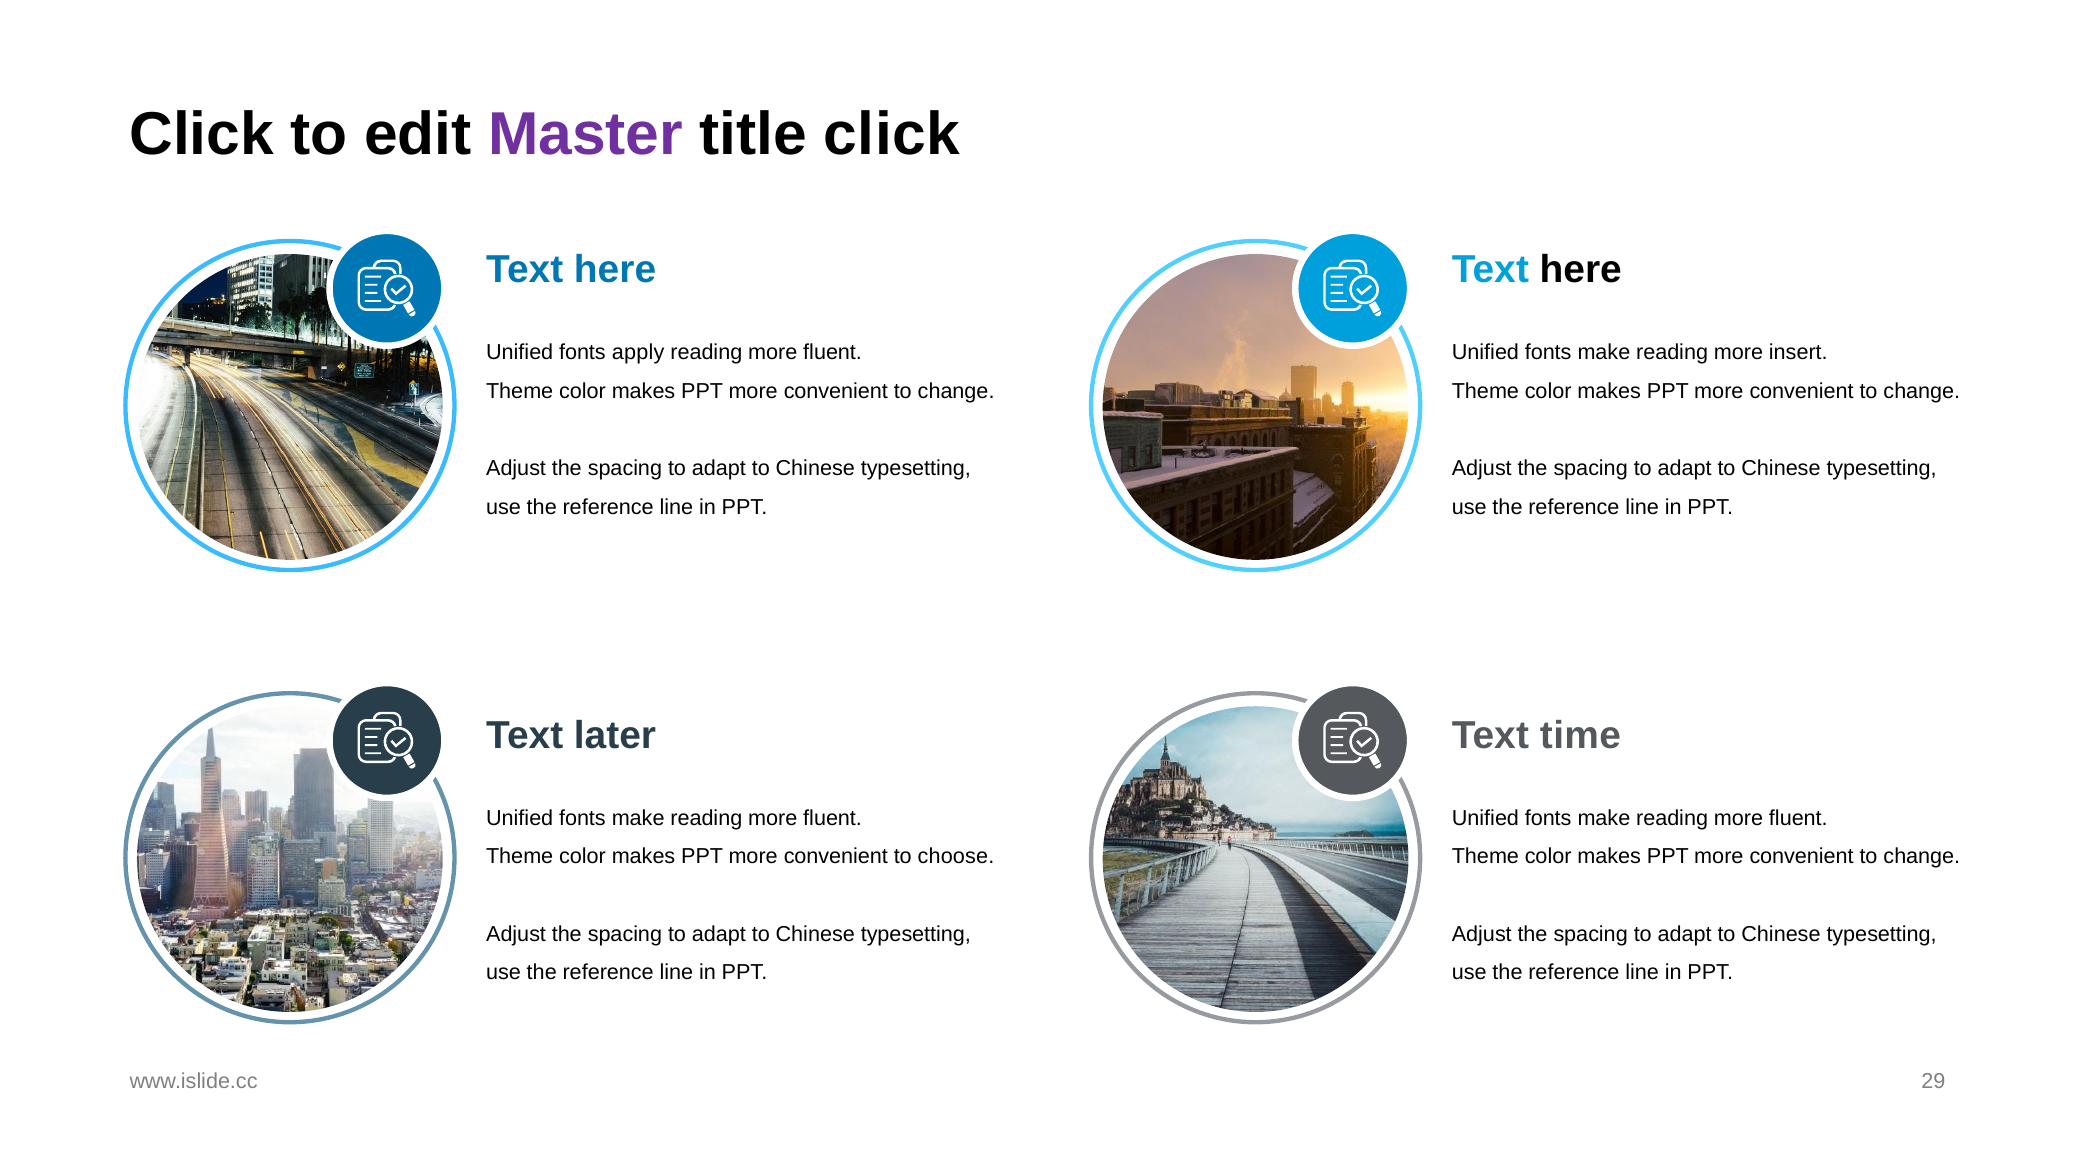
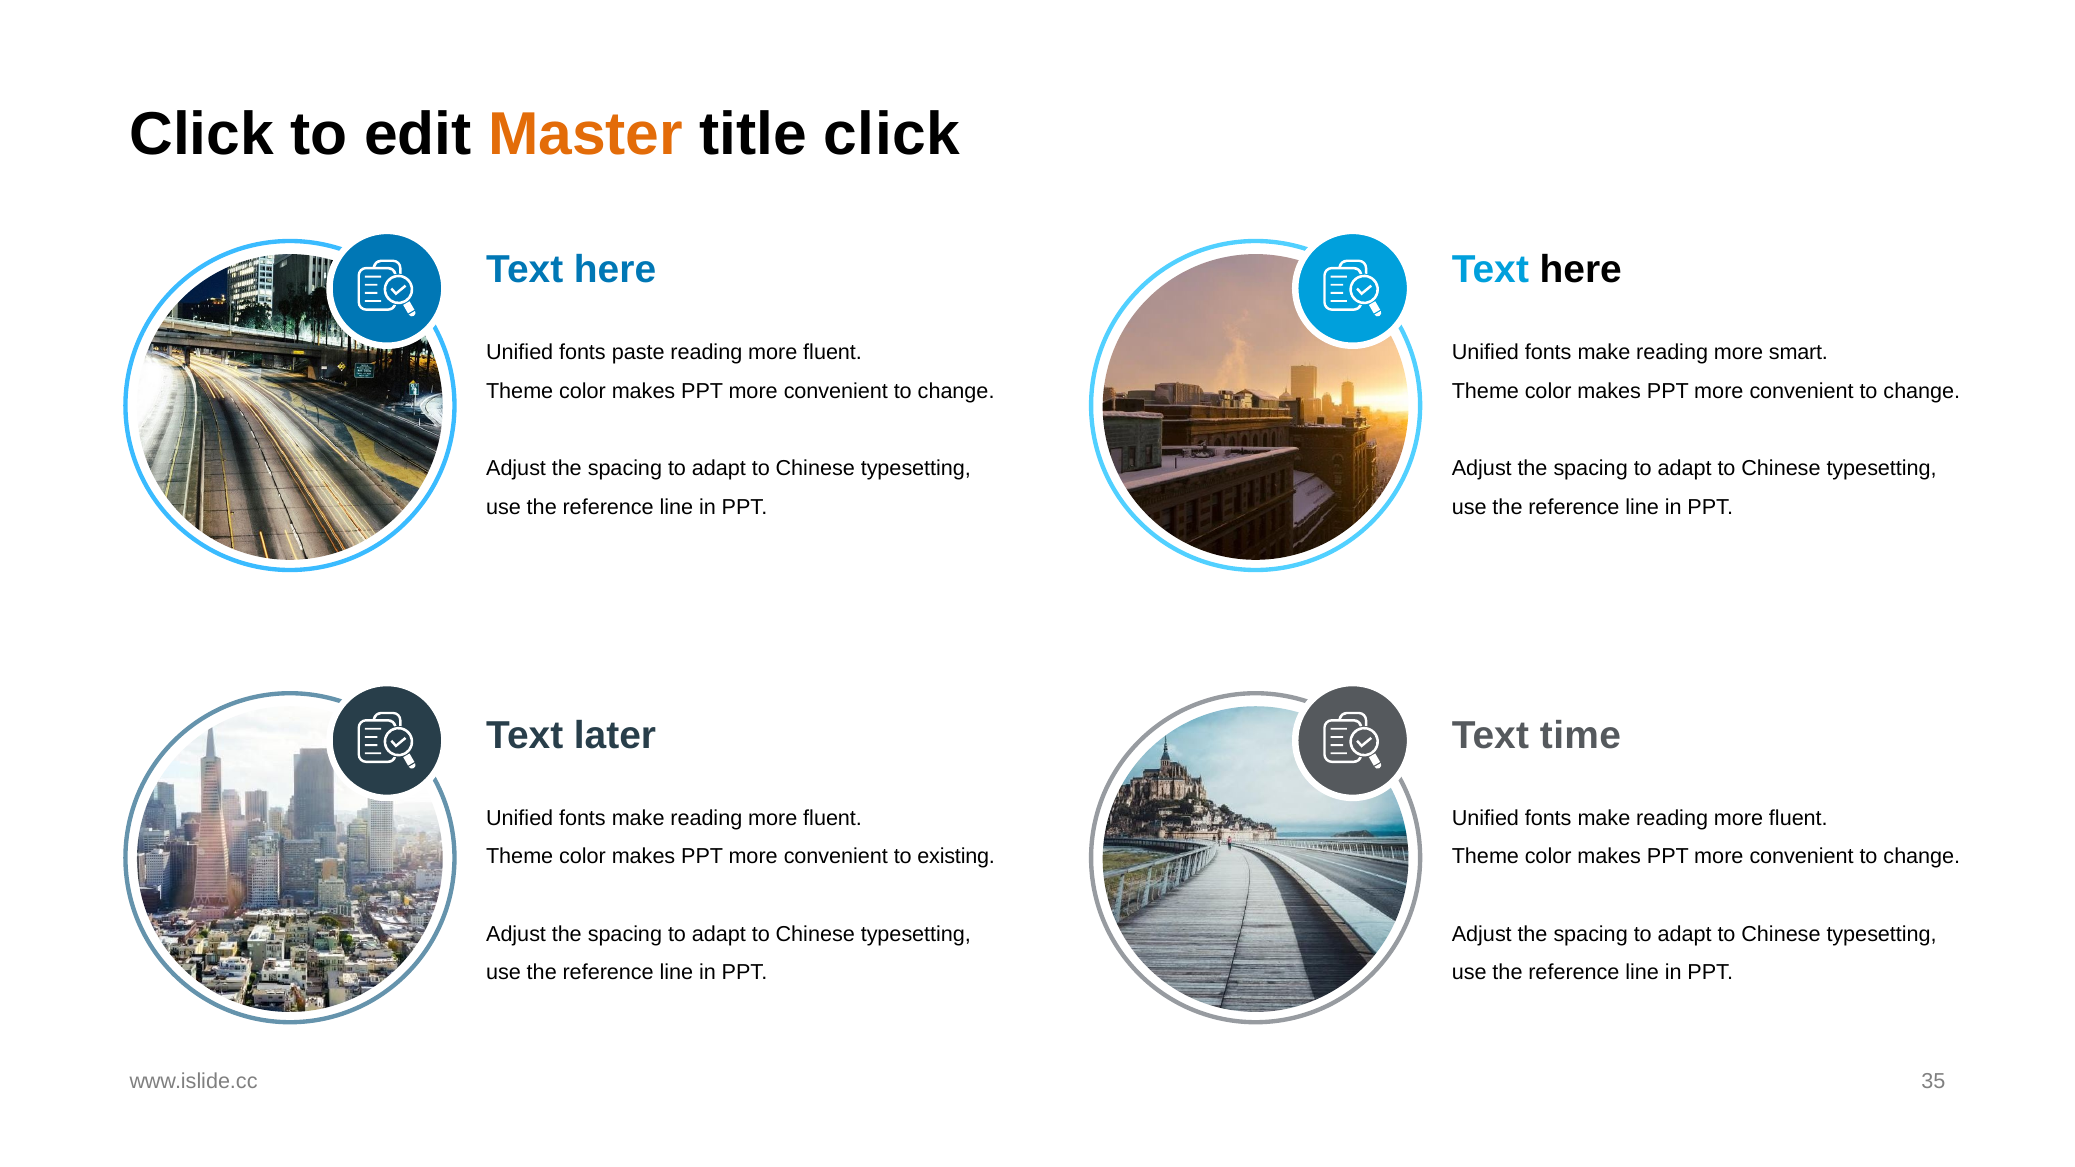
Master colour: purple -> orange
apply: apply -> paste
insert: insert -> smart
choose: choose -> existing
29: 29 -> 35
